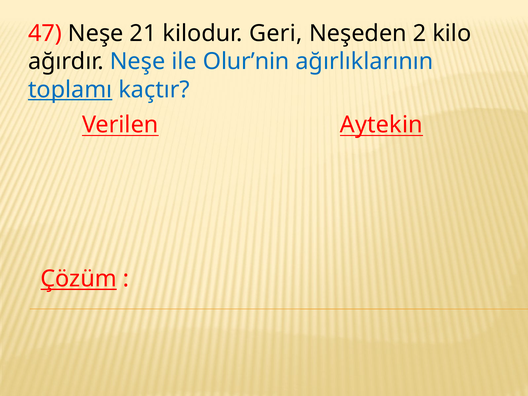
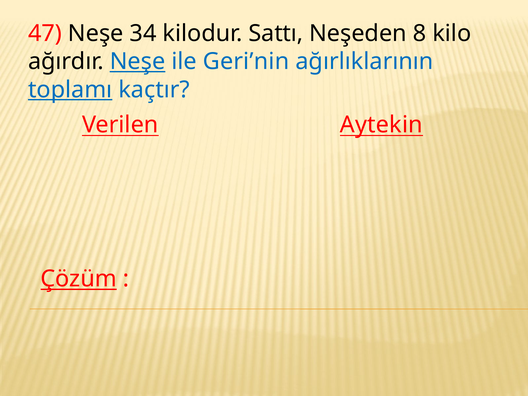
21: 21 -> 34
Geri: Geri -> Sattı
2: 2 -> 8
Neşe at (138, 62) underline: none -> present
Olur’nin: Olur’nin -> Geri’nin
